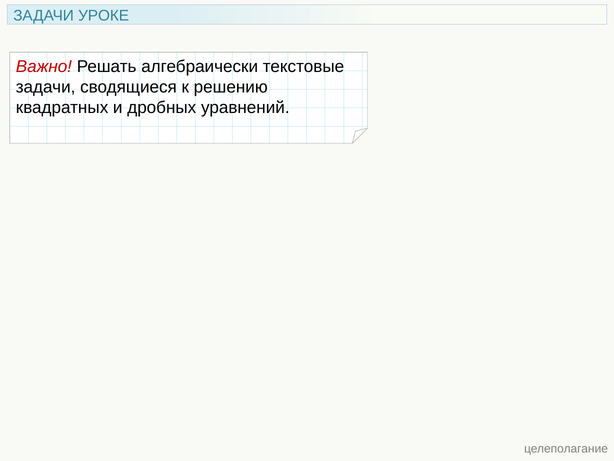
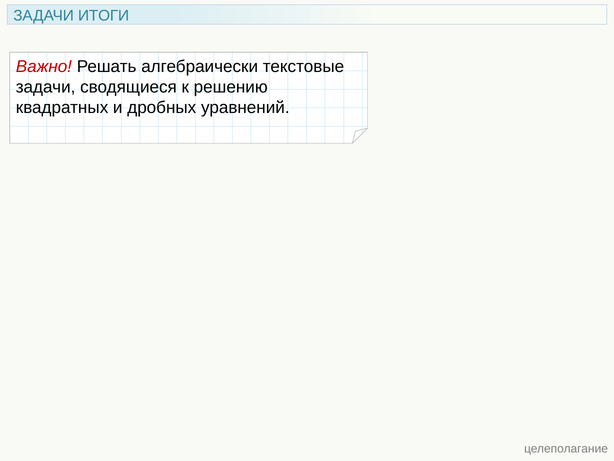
УРОКЕ: УРОКЕ -> ИТОГИ
